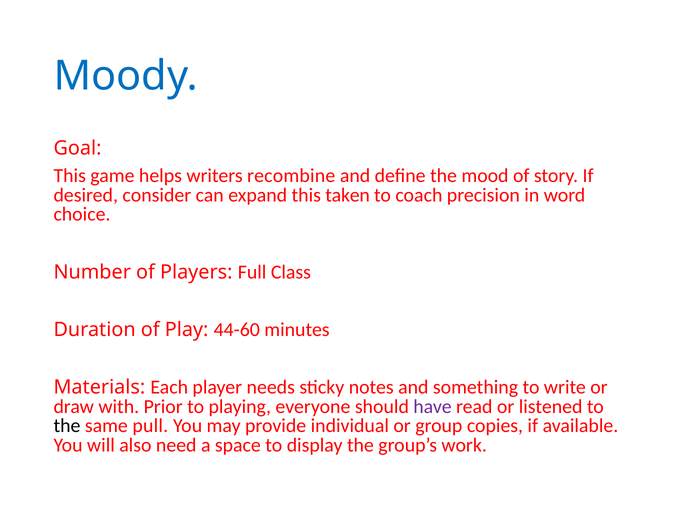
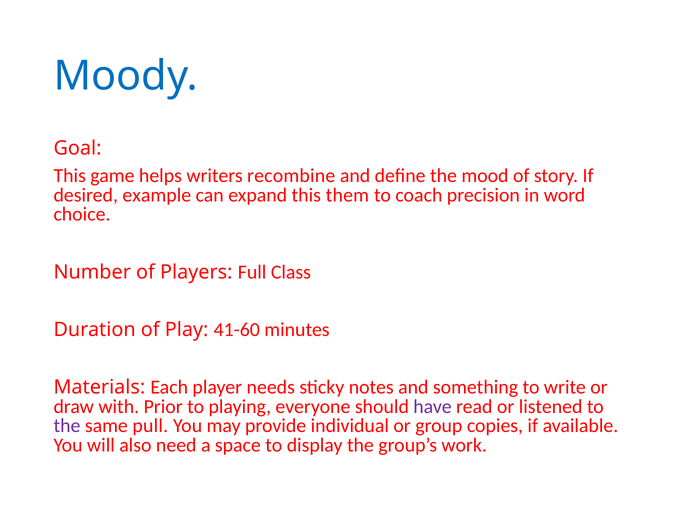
consider: consider -> example
taken: taken -> them
44-60: 44-60 -> 41-60
the at (67, 426) colour: black -> purple
